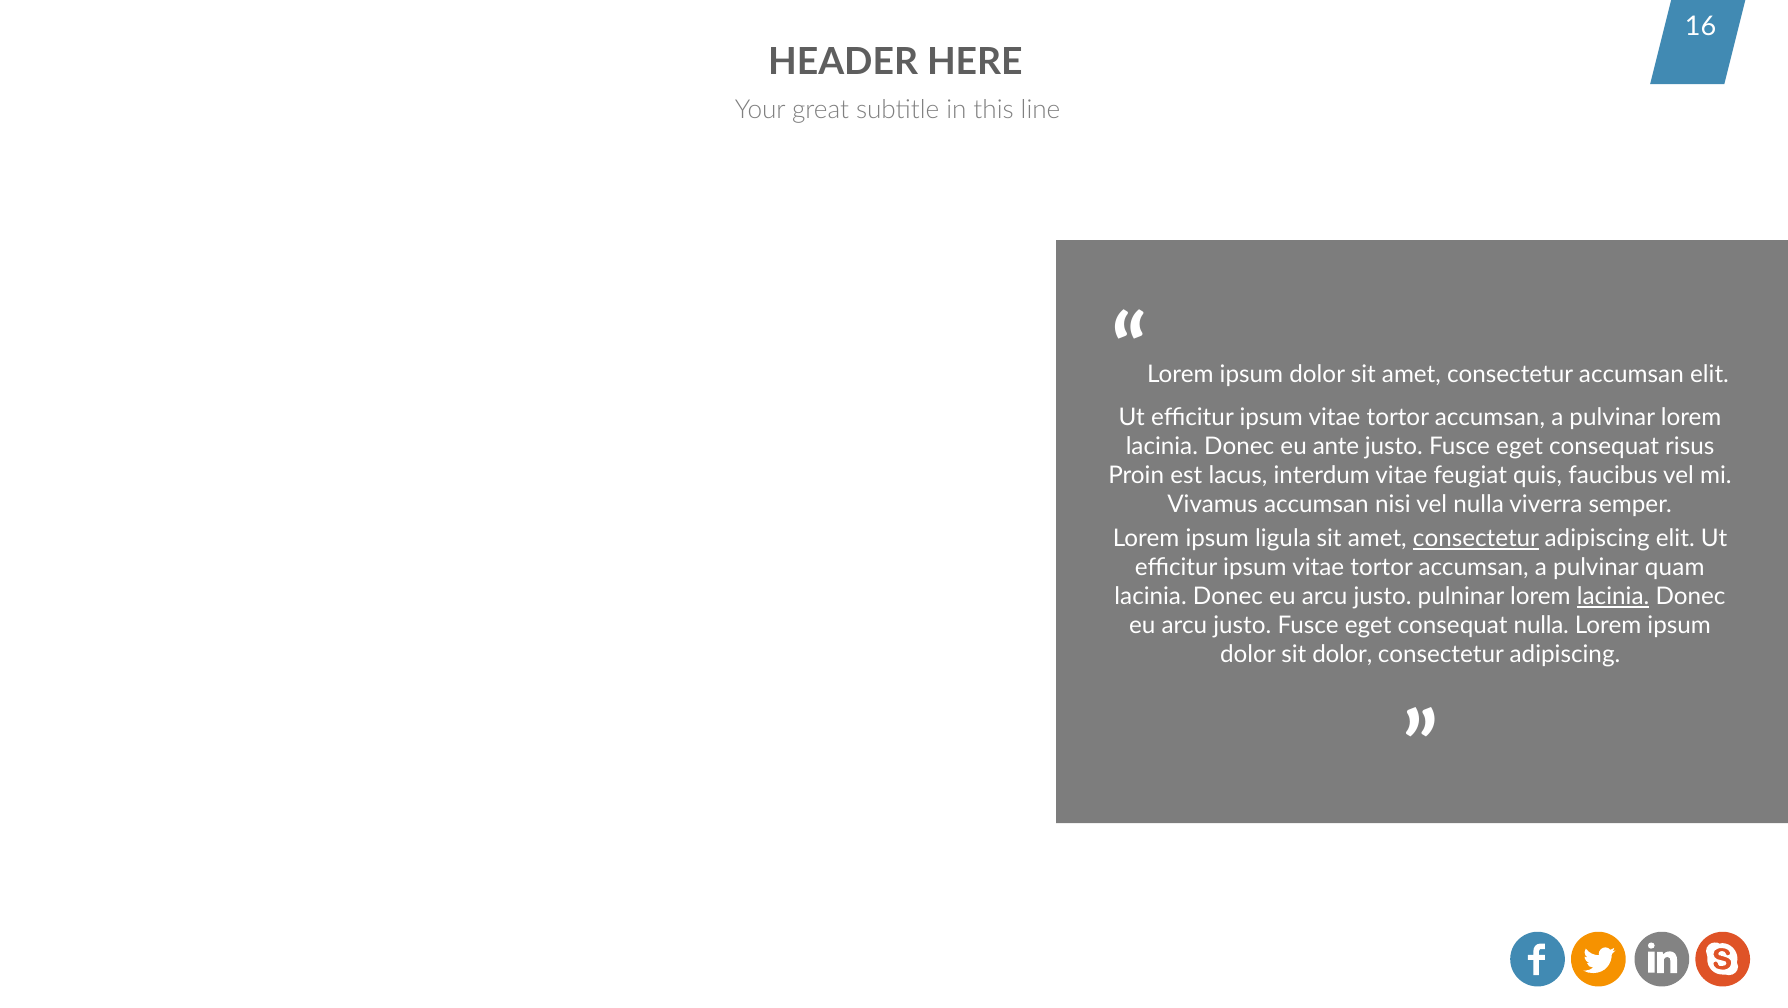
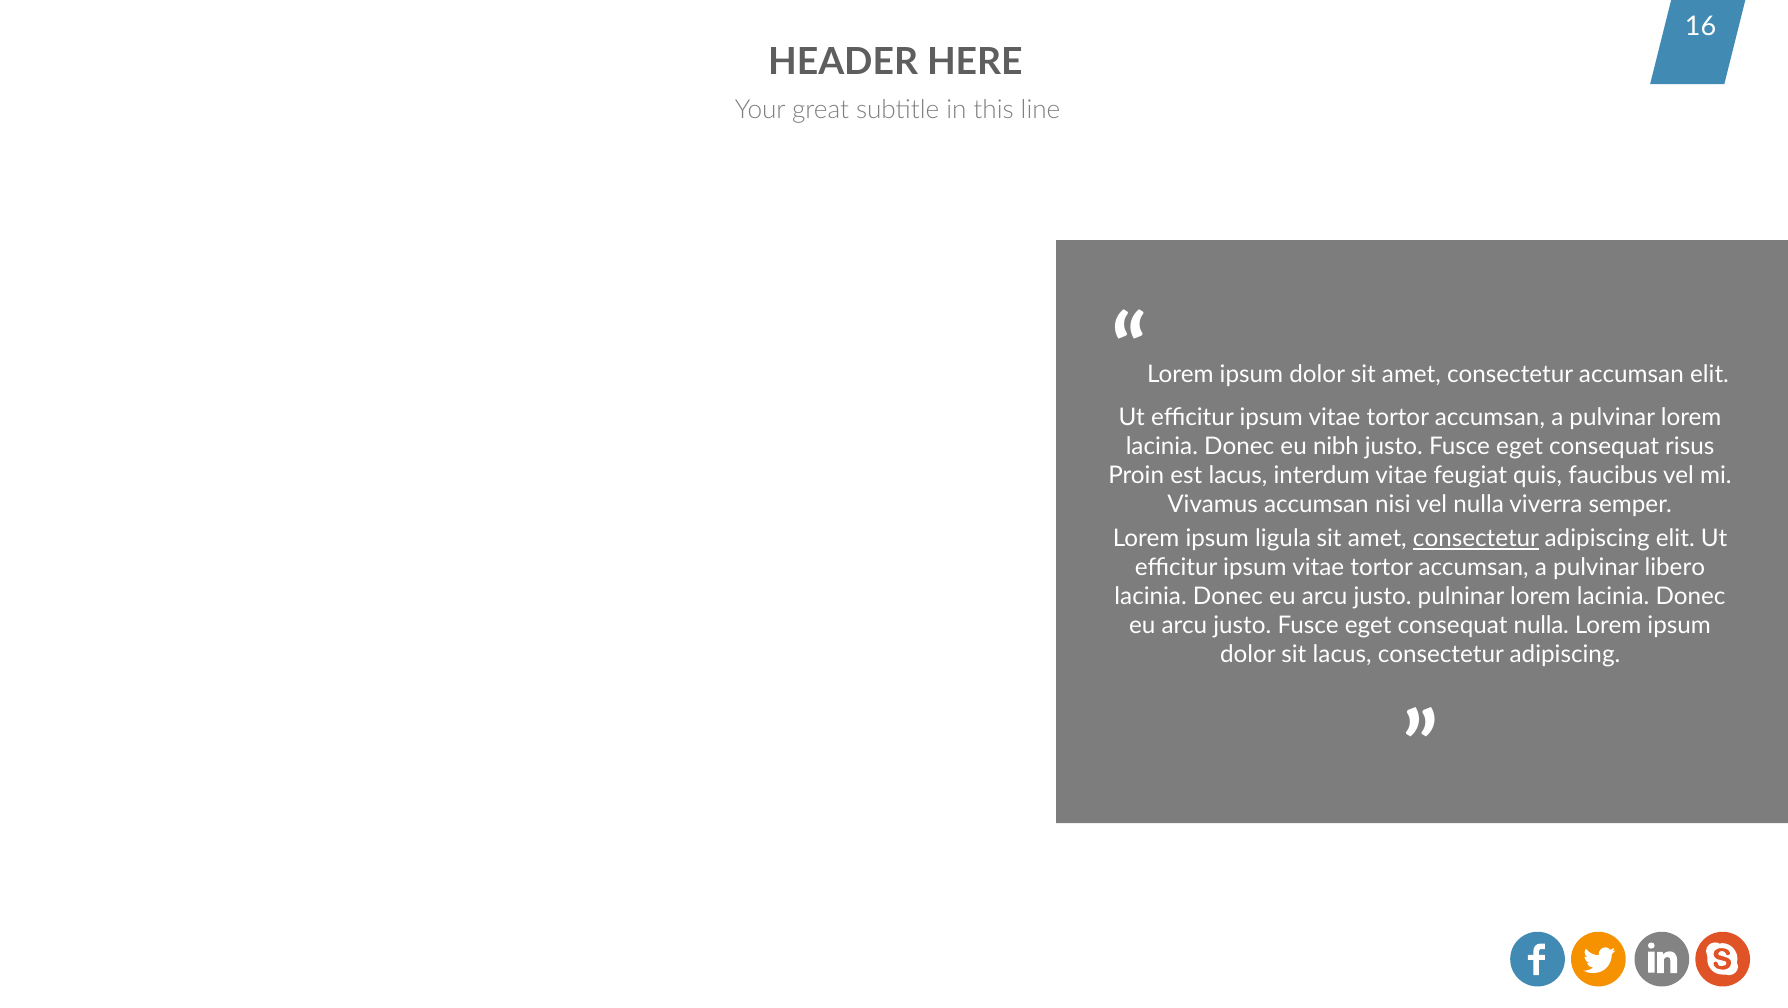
ante: ante -> nibh
quam: quam -> libero
lacinia at (1613, 597) underline: present -> none
sit dolor: dolor -> lacus
